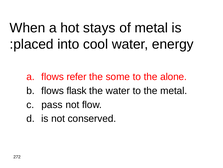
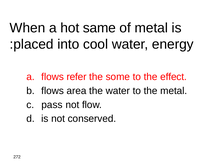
stays: stays -> same
alone: alone -> effect
flask: flask -> area
